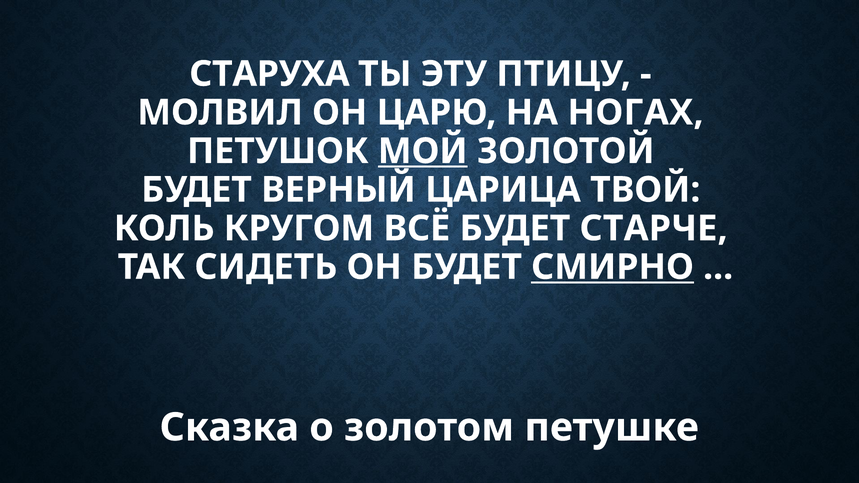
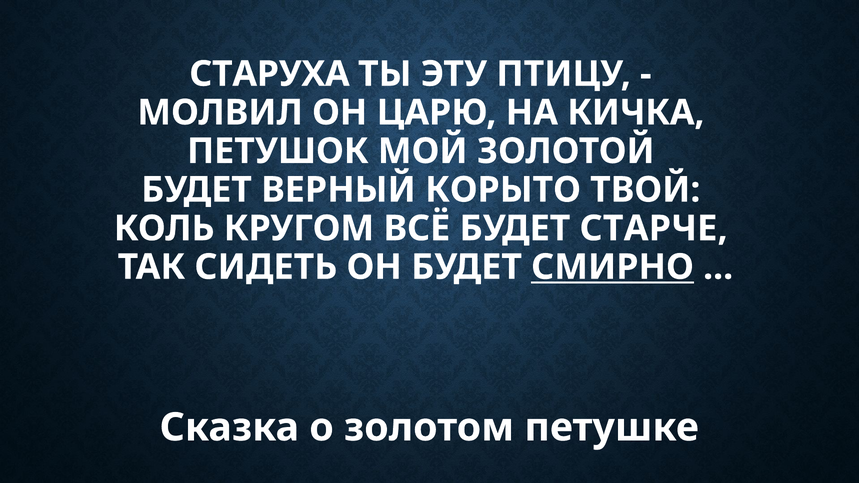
НОГАХ: НОГАХ -> КИЧКА
МОЙ underline: present -> none
ЦАРИЦА: ЦАРИЦА -> КОРЫТО
